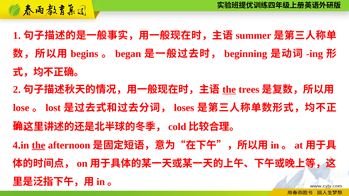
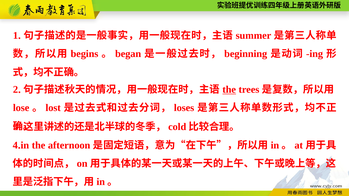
the at (39, 146) underline: present -> none
